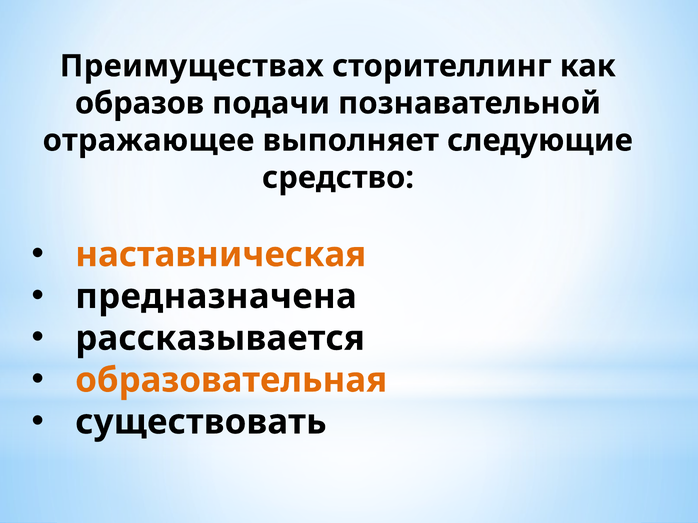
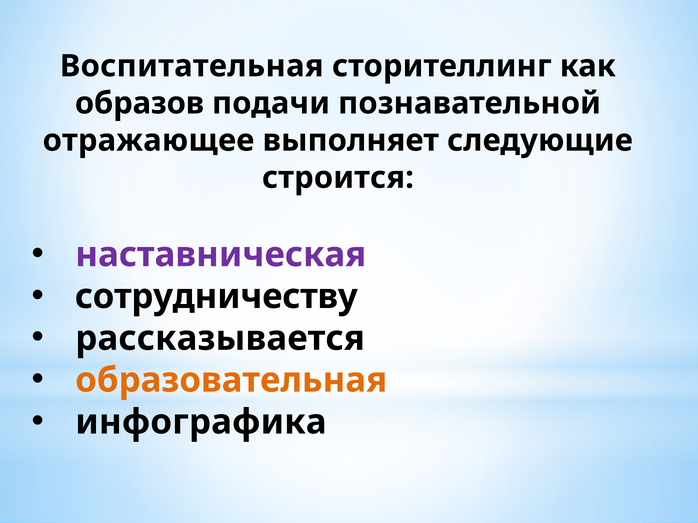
Преимуществах: Преимуществах -> Воспитательная
средство: средство -> строится
наставническая colour: orange -> purple
предназначена: предназначена -> сотрудничеству
существовать: существовать -> инфографика
